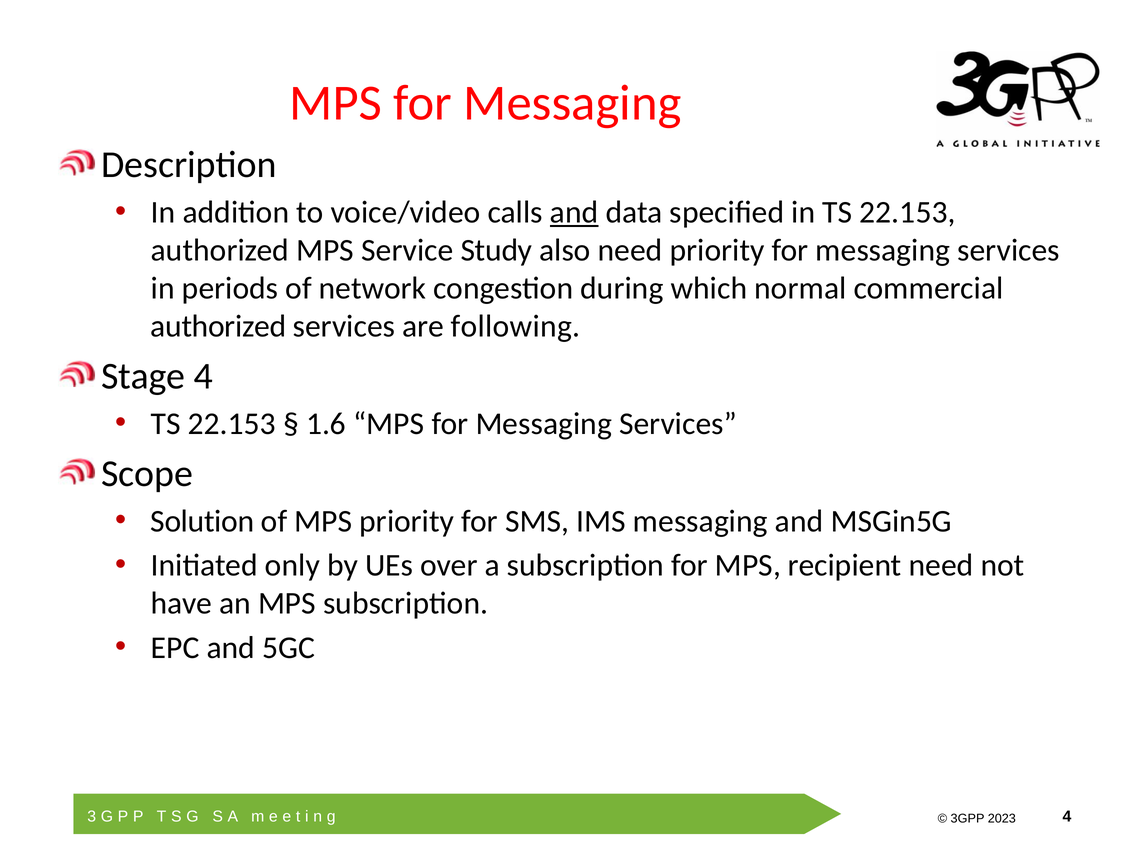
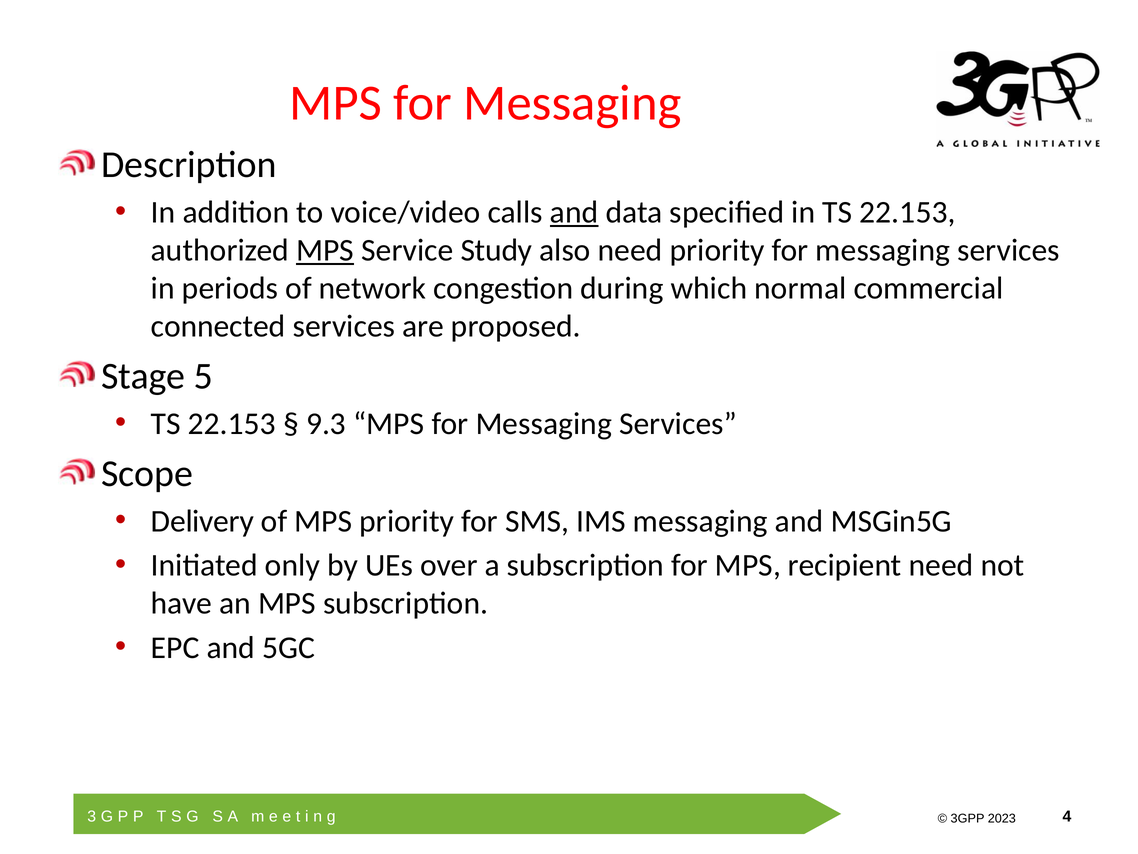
MPS at (325, 250) underline: none -> present
authorized at (218, 326): authorized -> connected
following: following -> proposed
Stage 4: 4 -> 5
1.6: 1.6 -> 9.3
Solution: Solution -> Delivery
